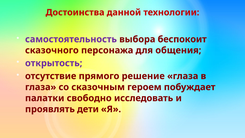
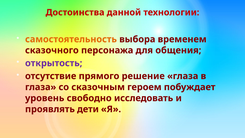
самостоятельность colour: purple -> orange
беспокоит: беспокоит -> временем
палатки: палатки -> уровень
